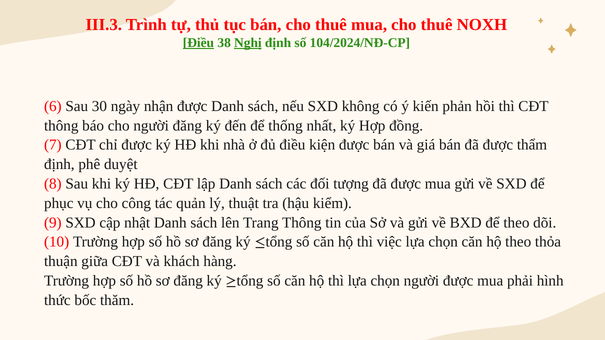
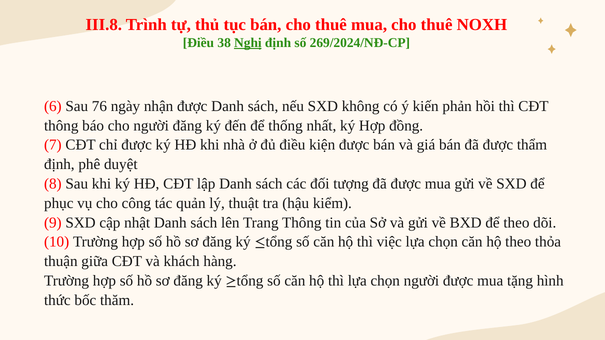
III.3: III.3 -> III.8
Điều at (198, 43) underline: present -> none
104/2024/NĐ-CP: 104/2024/NĐ-CP -> 269/2024/NĐ-CP
30: 30 -> 76
phải: phải -> tặng
